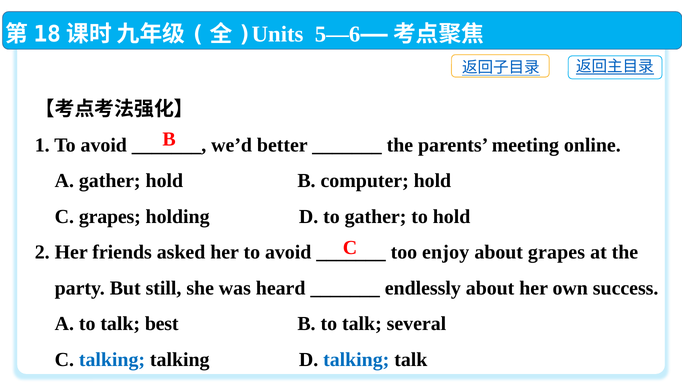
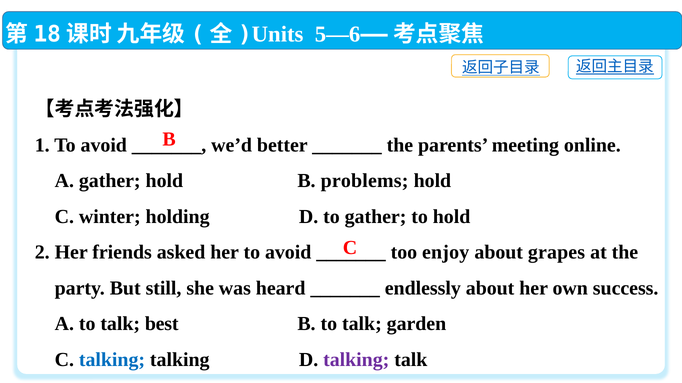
computer: computer -> problems
C grapes: grapes -> winter
several: several -> garden
talking at (356, 360) colour: blue -> purple
